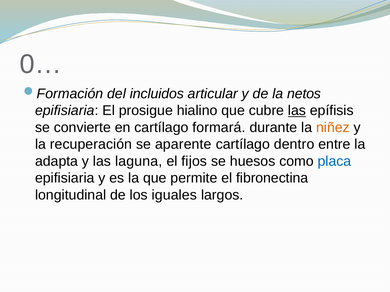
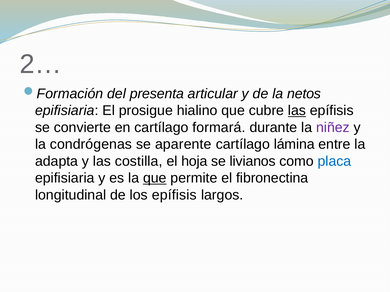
0…: 0… -> 2…
incluidos: incluidos -> presenta
niñez colour: orange -> purple
recuperación: recuperación -> condrógenas
dentro: dentro -> lámina
laguna: laguna -> costilla
fijos: fijos -> hoja
huesos: huesos -> livianos
que at (155, 178) underline: none -> present
los iguales: iguales -> epífisis
